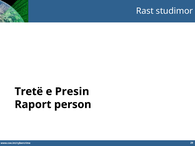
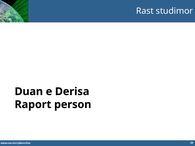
Tretë: Tretë -> Duan
Presin: Presin -> Derisa
